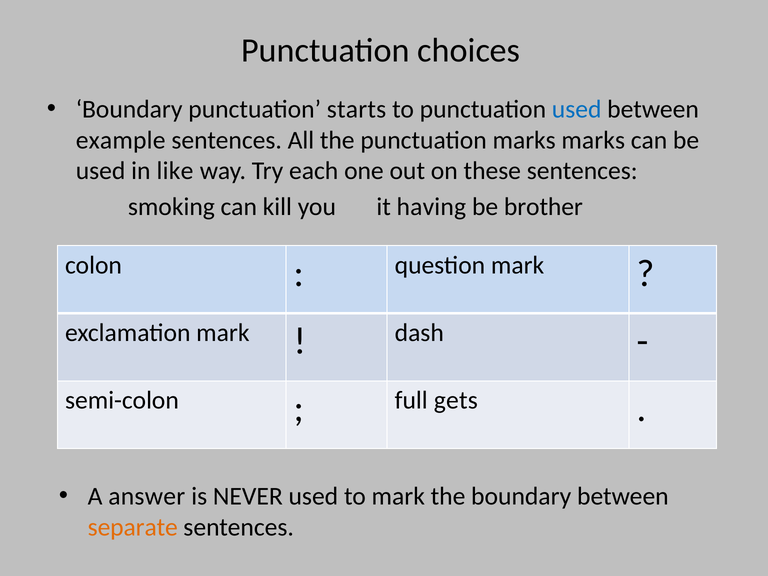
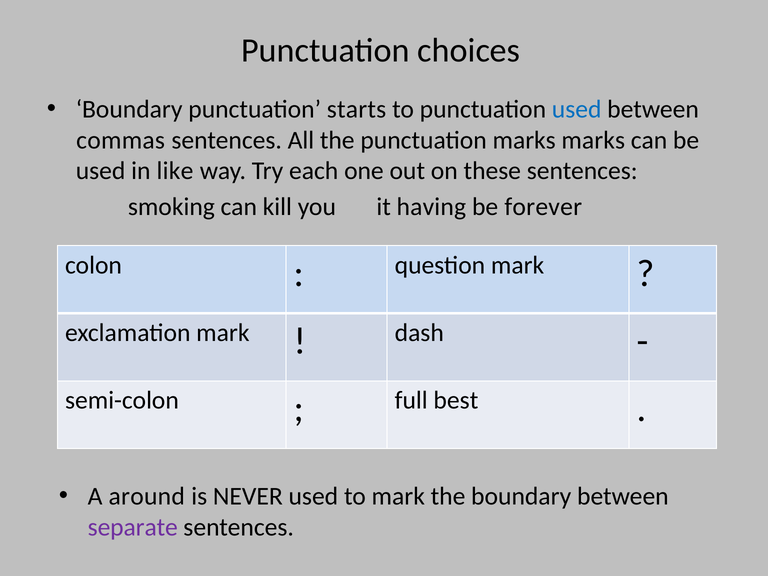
example: example -> commas
brother: brother -> forever
gets: gets -> best
answer: answer -> around
separate colour: orange -> purple
